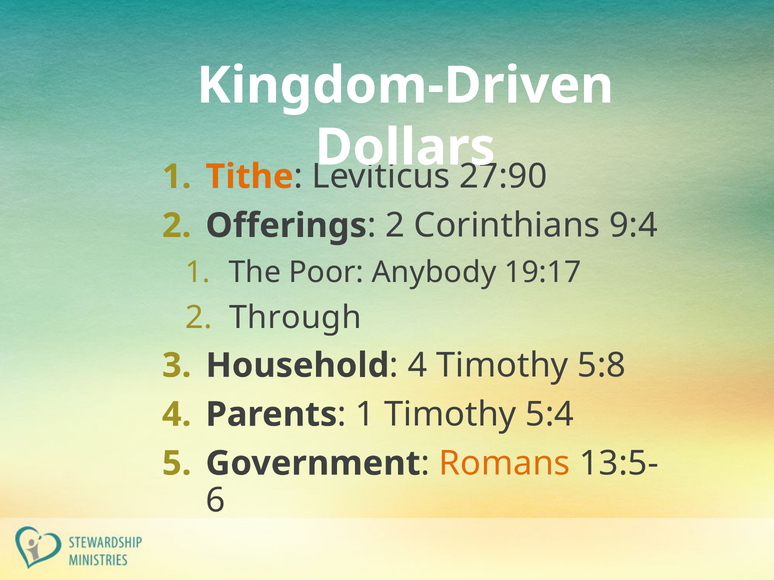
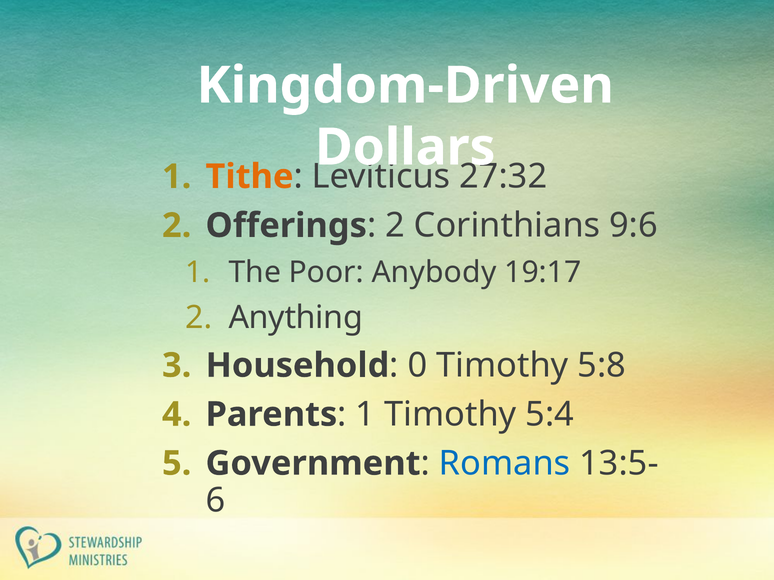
27:90: 27:90 -> 27:32
9:4: 9:4 -> 9:6
Through: Through -> Anything
4 at (417, 366): 4 -> 0
Romans colour: orange -> blue
